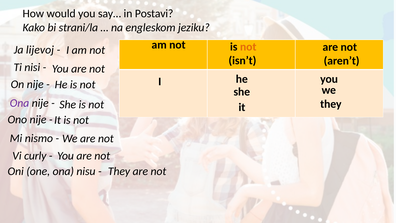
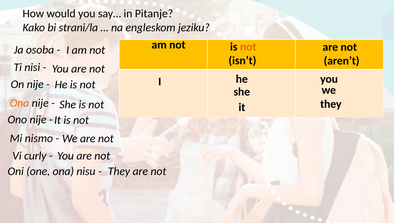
Postavi: Postavi -> Pitanje
lijevoj: lijevoj -> osoba
Ona at (19, 103) colour: purple -> orange
